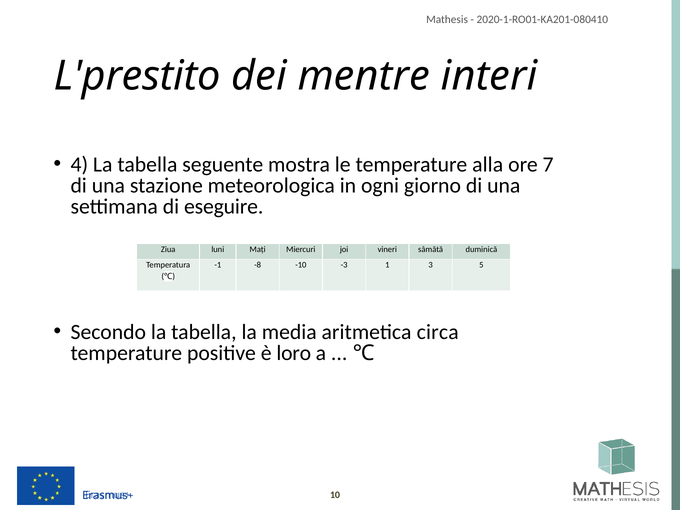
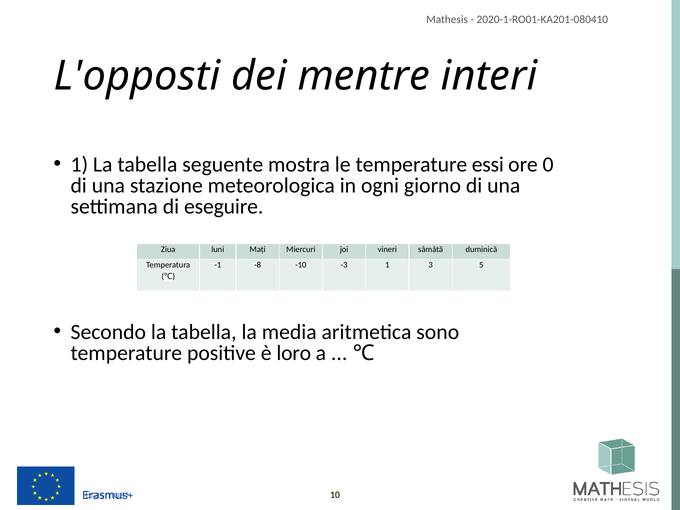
L'prestito: L'prestito -> L'opposti
4 at (79, 165): 4 -> 1
alla: alla -> essi
7: 7 -> 0
circa: circa -> sono
